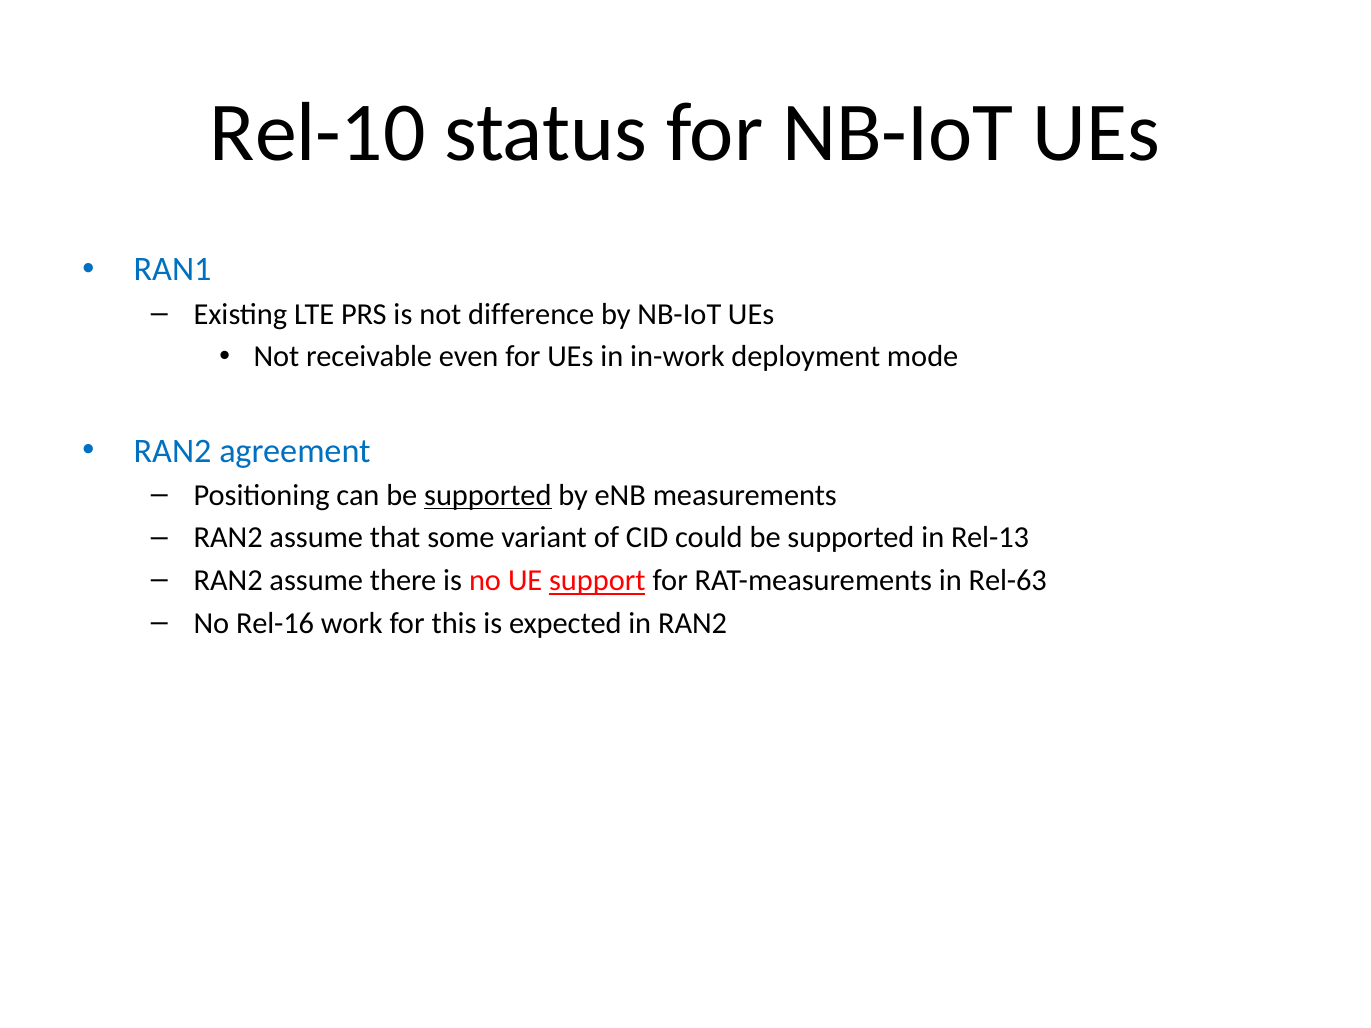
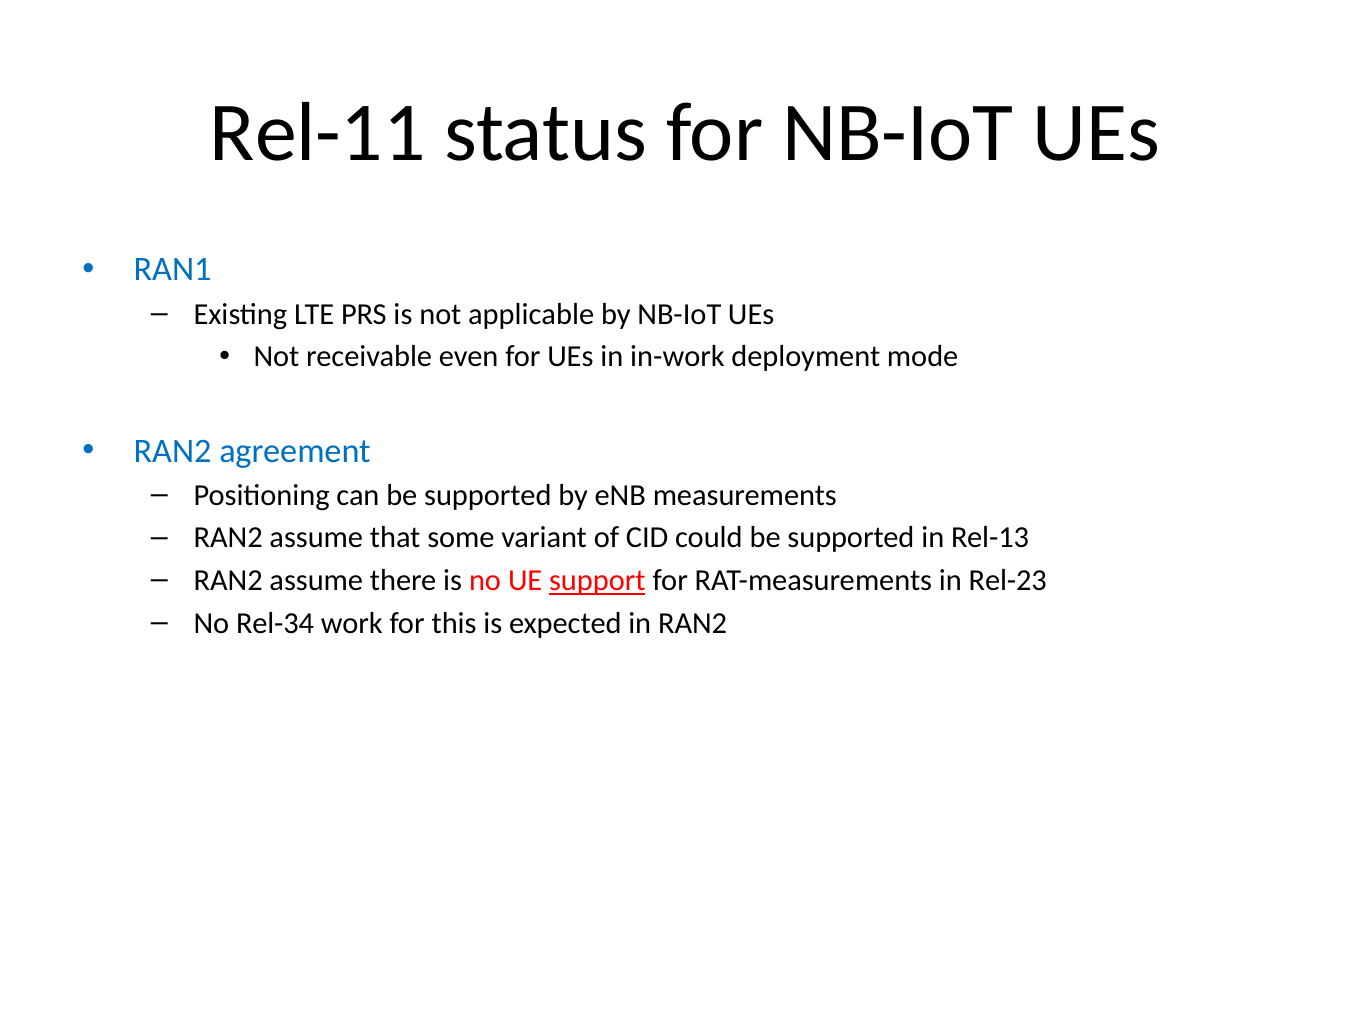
Rel-10: Rel-10 -> Rel-11
difference: difference -> applicable
supported at (488, 495) underline: present -> none
Rel-63: Rel-63 -> Rel-23
Rel-16: Rel-16 -> Rel-34
